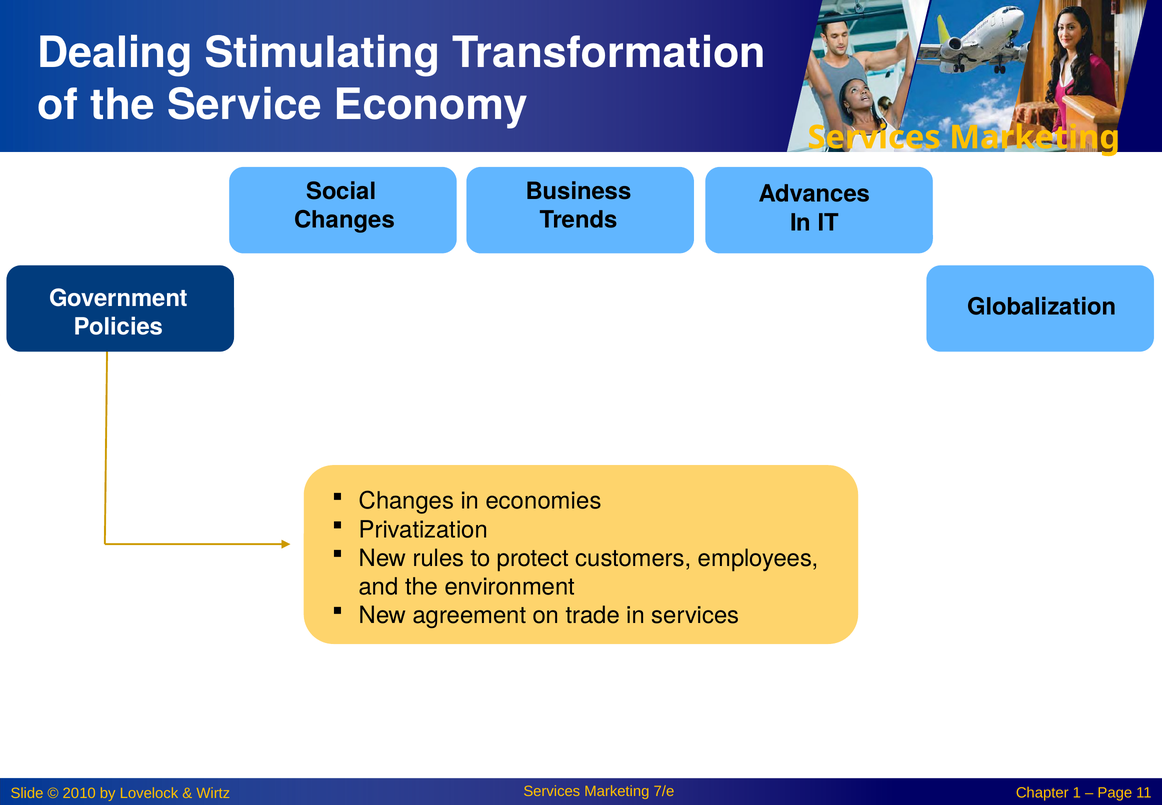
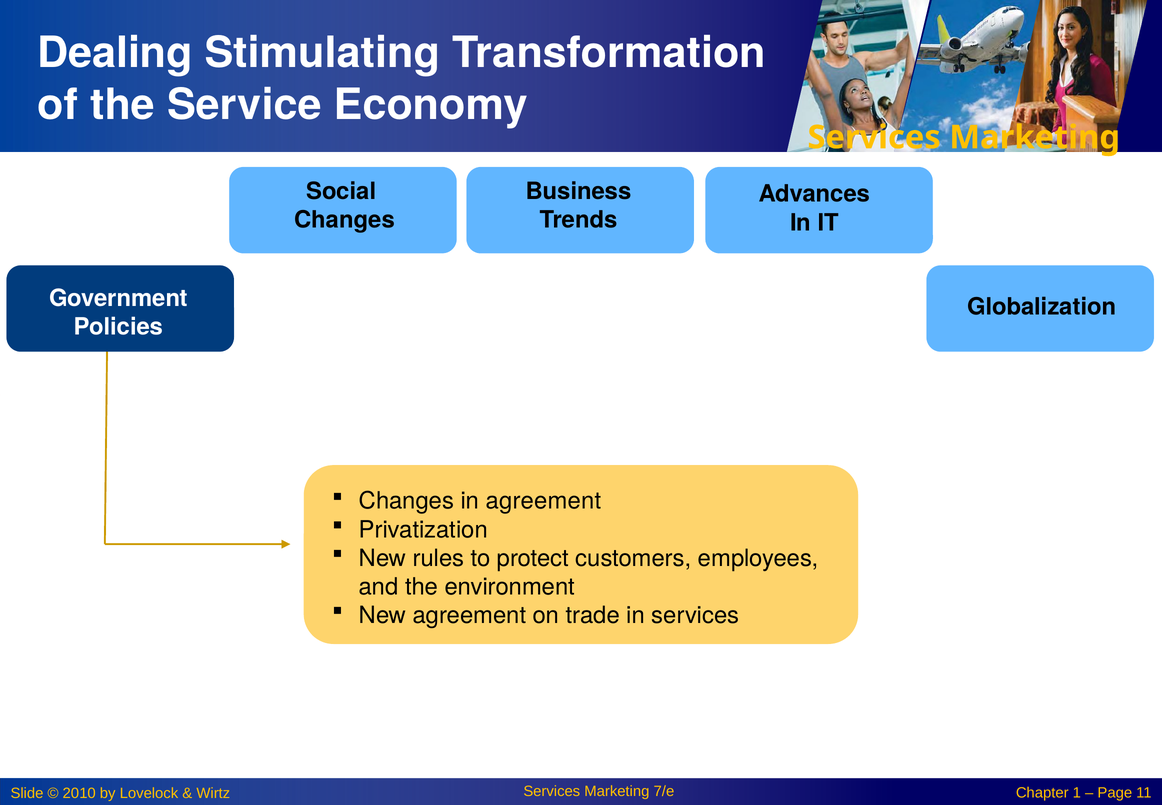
in economies: economies -> agreement
